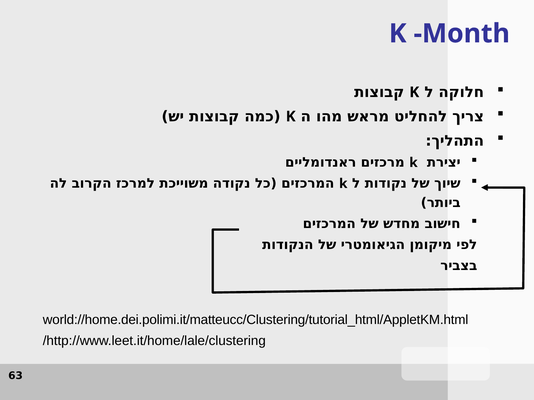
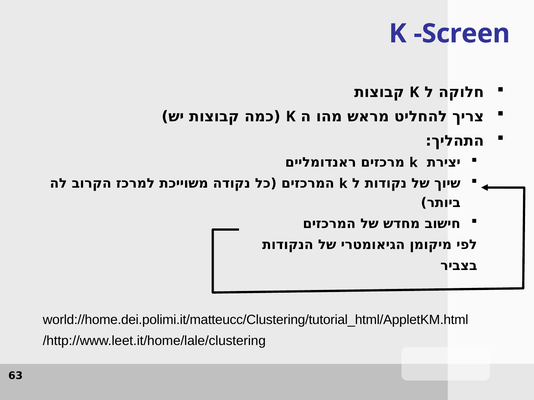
Month: Month -> Screen
